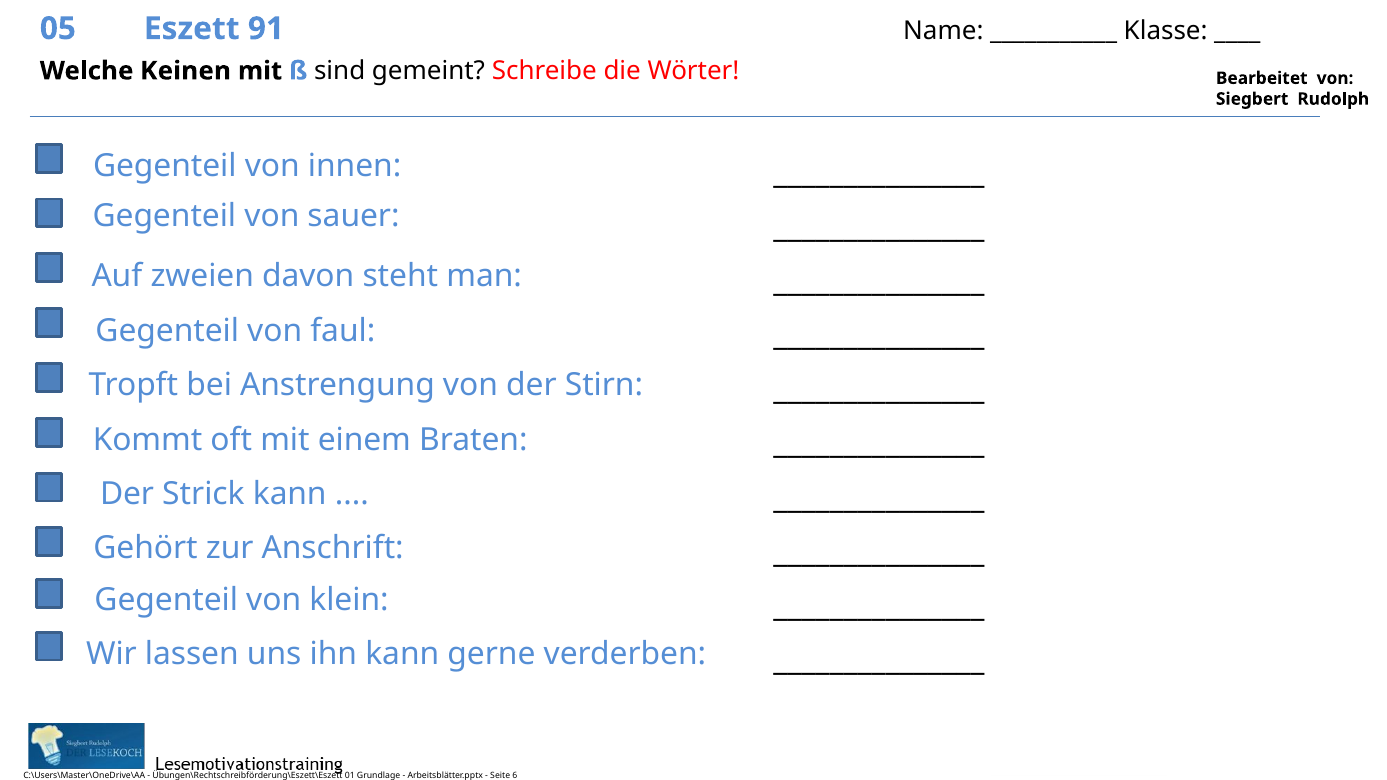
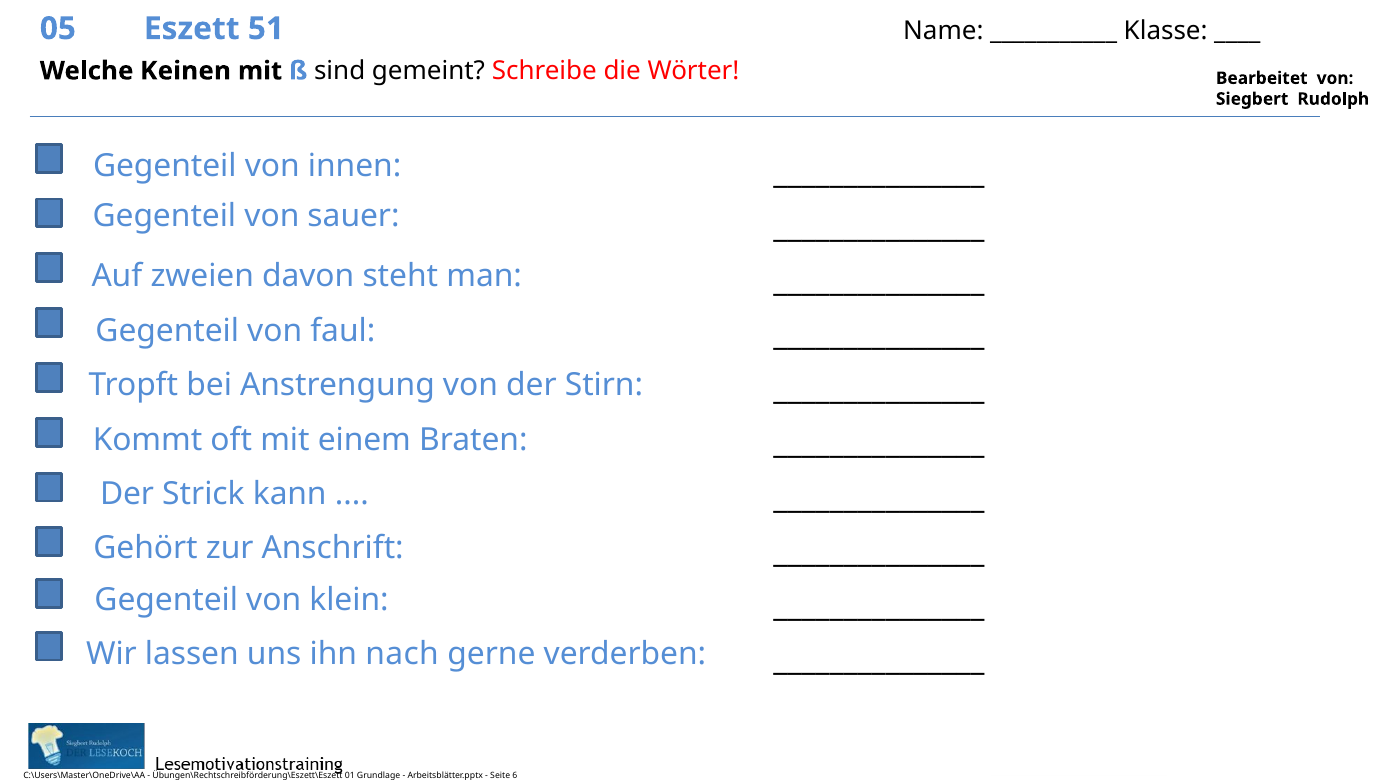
91: 91 -> 51
ihn kann: kann -> nach
